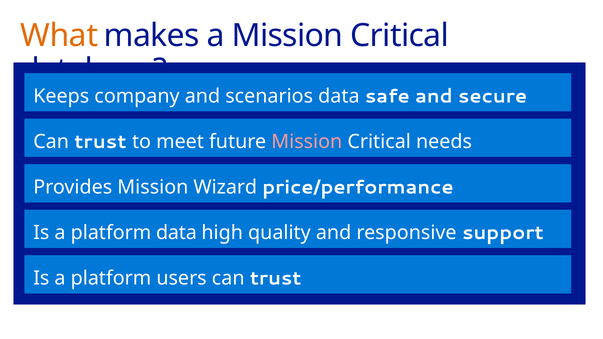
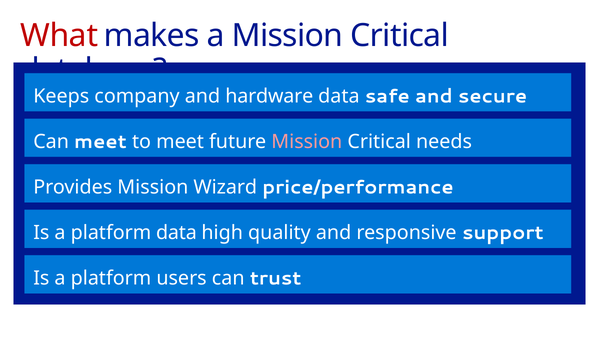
What colour: orange -> red
scenarios: scenarios -> hardware
trust at (100, 142): trust -> meet
